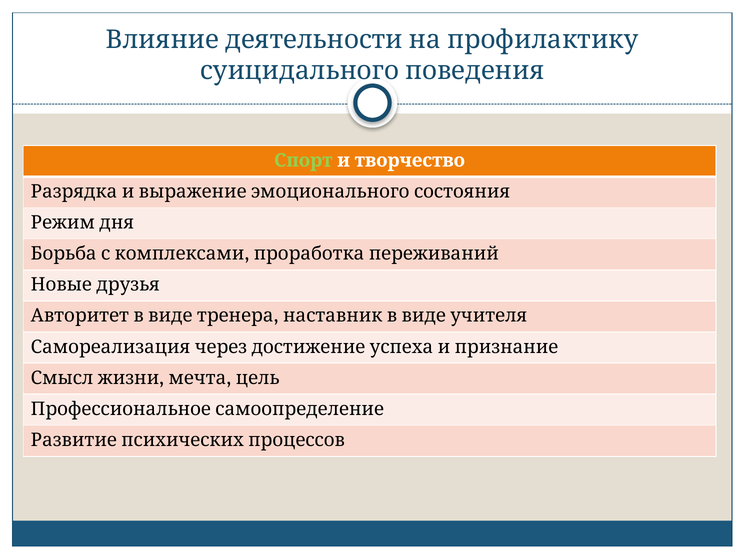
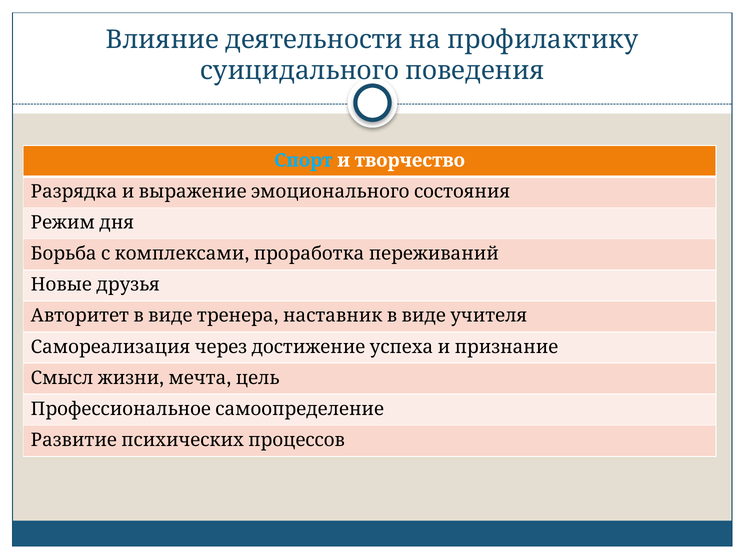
Спорт colour: light green -> light blue
